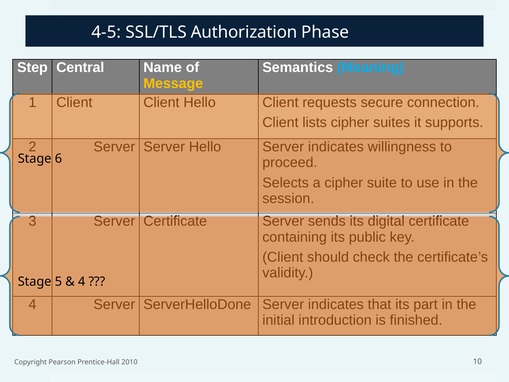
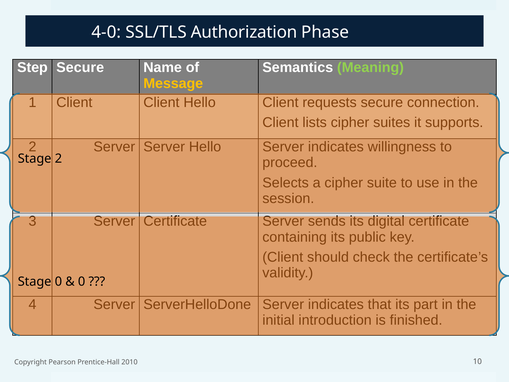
4-5: 4-5 -> 4-0
Step Central: Central -> Secure
Meaning colour: light blue -> light green
Stage 6: 6 -> 2
Stage 5: 5 -> 0
4 at (82, 282): 4 -> 0
